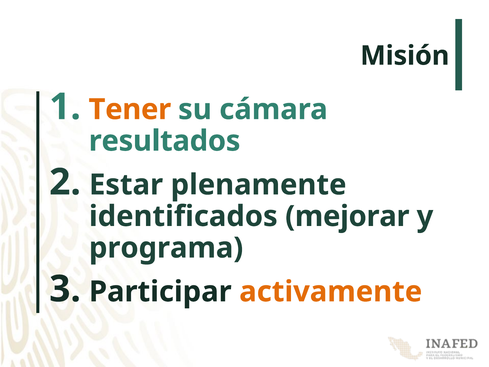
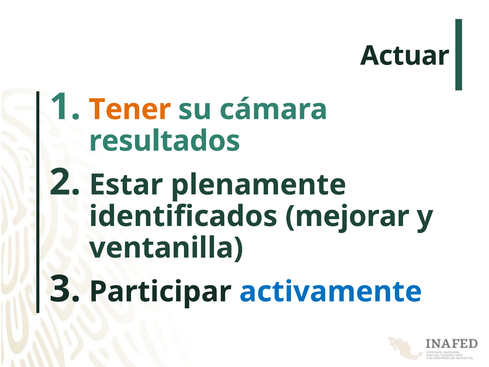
Misión: Misión -> Actuar
programa: programa -> ventanilla
activamente colour: orange -> blue
